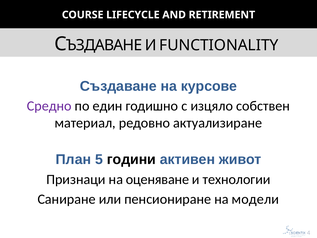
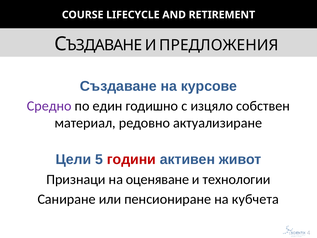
FUNCTIONALITY: FUNCTIONALITY -> ПРЕДЛОЖЕНИЯ
План: План -> Цели
години colour: black -> red
модели: модели -> кубчета
